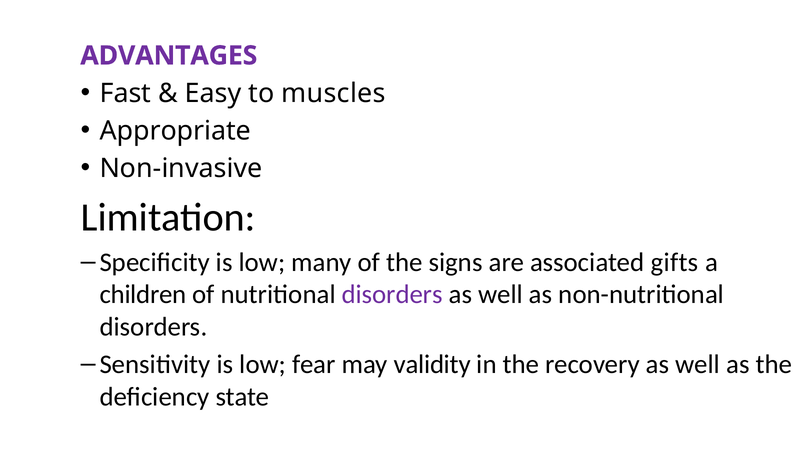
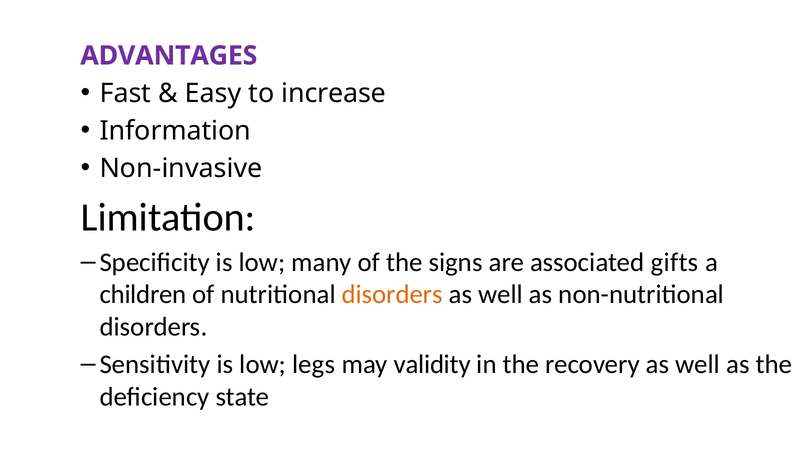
muscles: muscles -> increase
Appropriate: Appropriate -> Information
disorders at (392, 295) colour: purple -> orange
fear: fear -> legs
